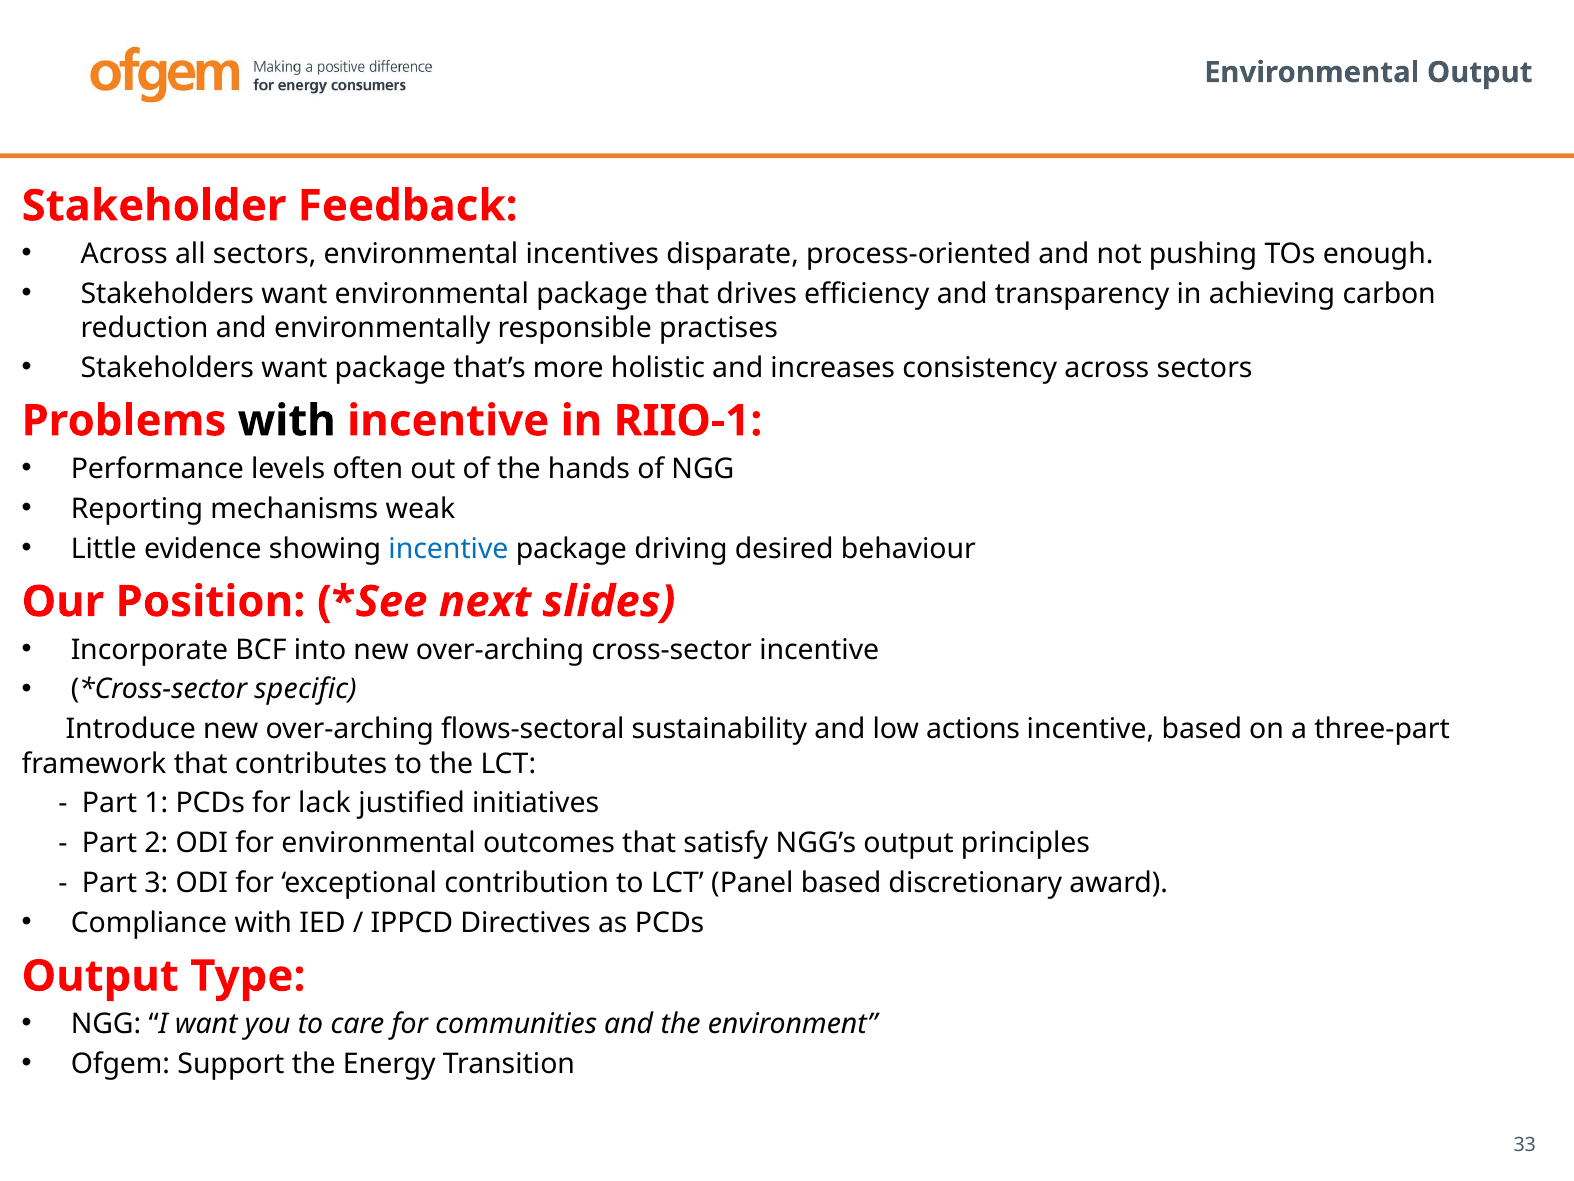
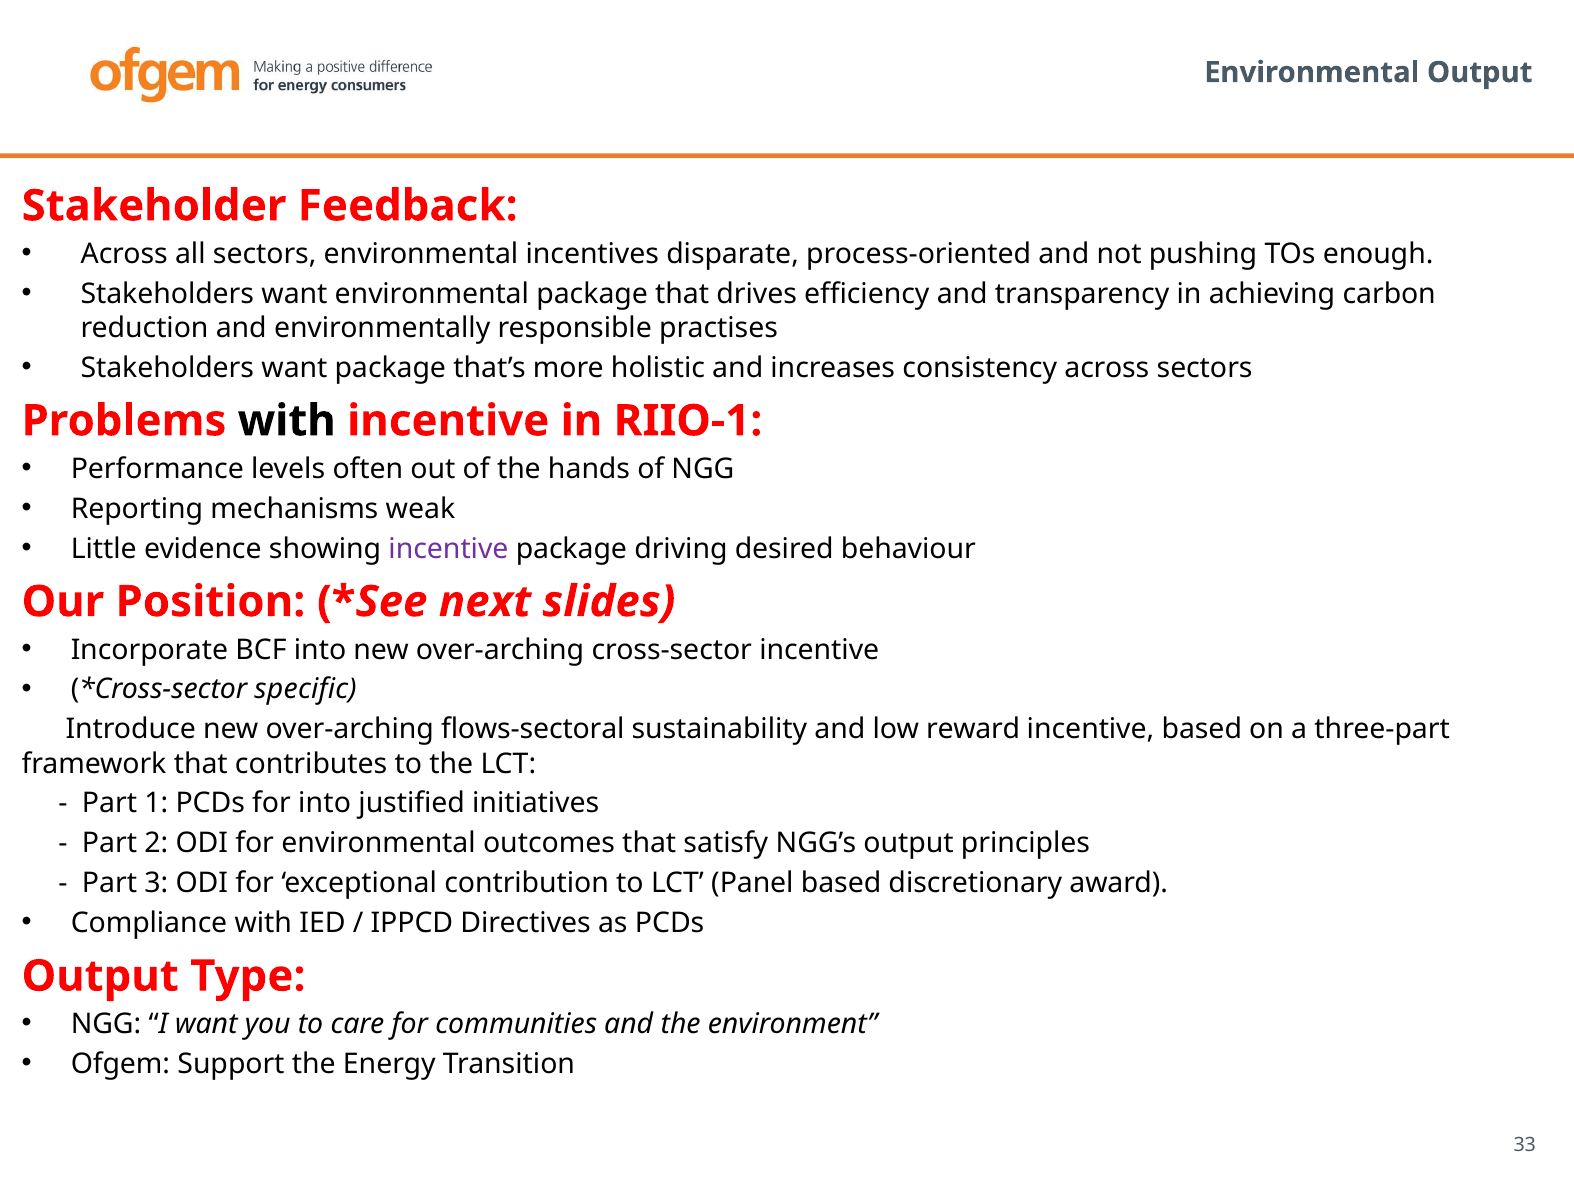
incentive at (448, 548) colour: blue -> purple
actions: actions -> reward
for lack: lack -> into
